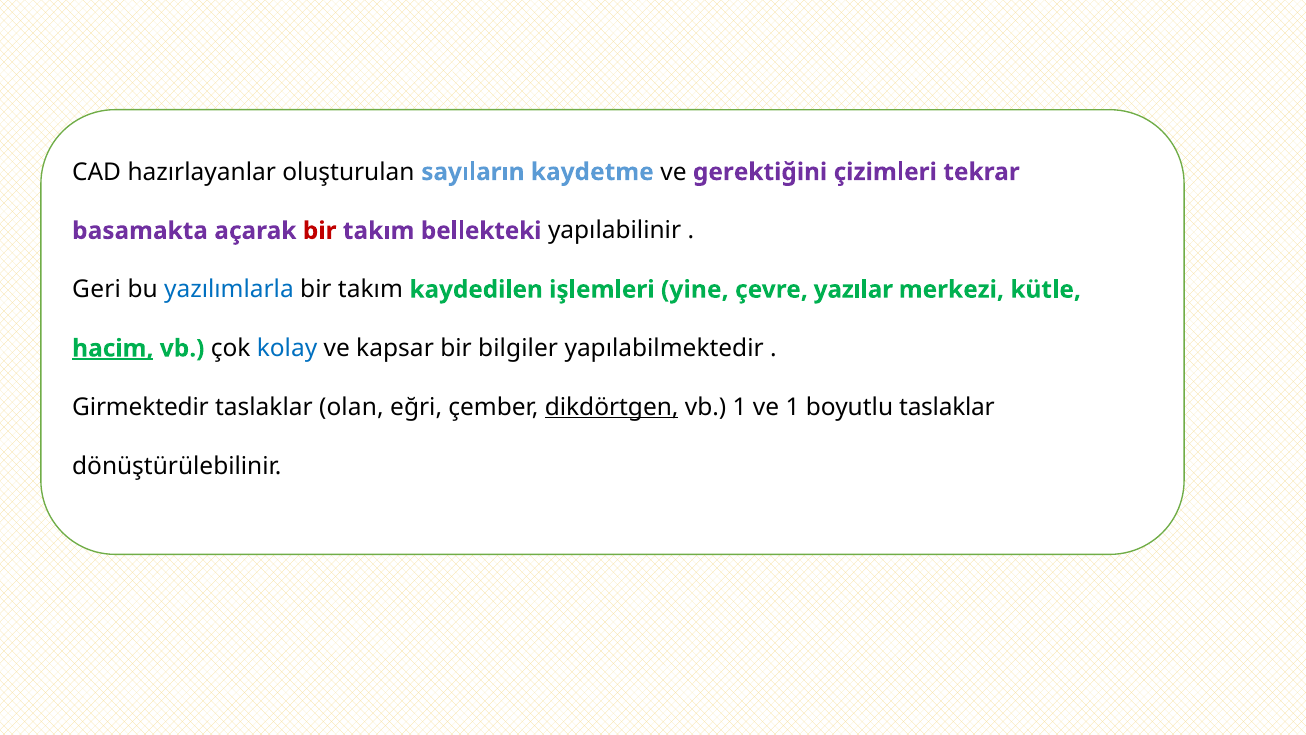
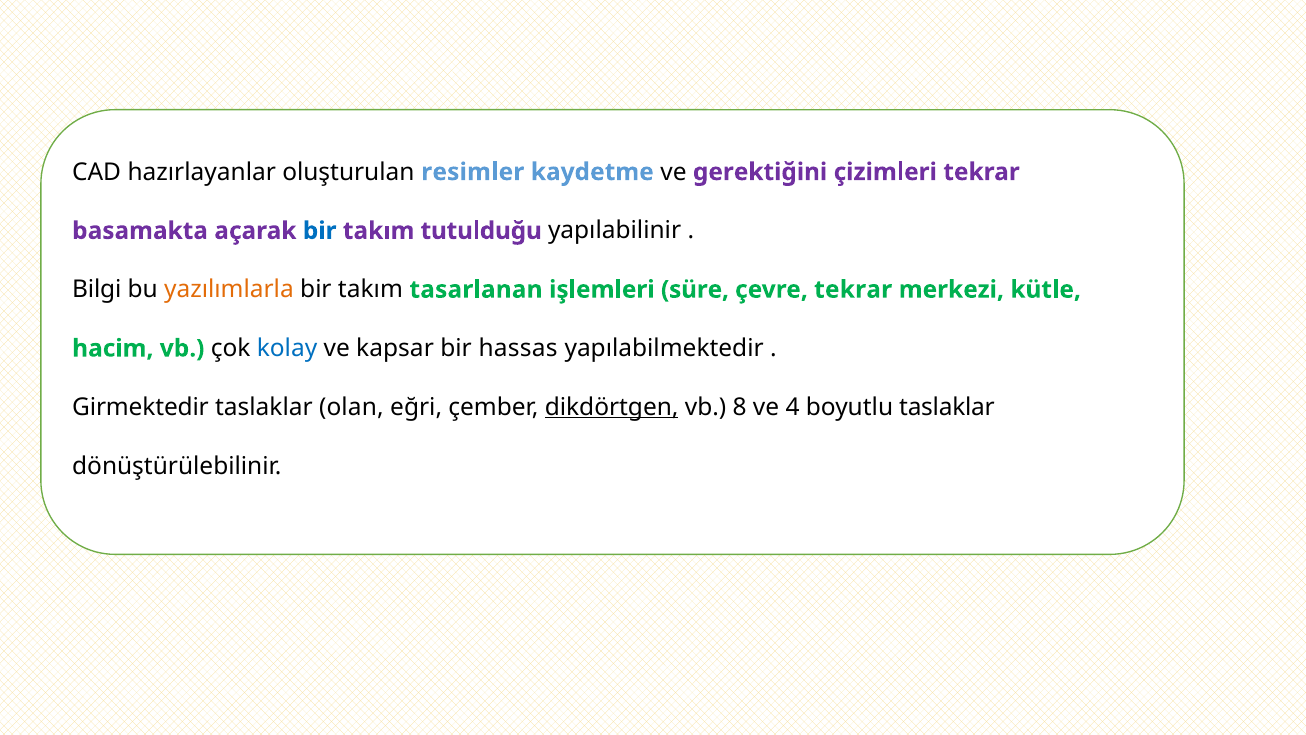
sayıların: sayıların -> resimler
bir at (320, 231) colour: red -> blue
bellekteki: bellekteki -> tutulduğu
Geri: Geri -> Bilgi
yazılımlarla colour: blue -> orange
kaydedilen: kaydedilen -> tasarlanan
yine: yine -> süre
çevre yazılar: yazılar -> tekrar
hacim underline: present -> none
bilgiler: bilgiler -> hassas
vb 1: 1 -> 8
ve 1: 1 -> 4
